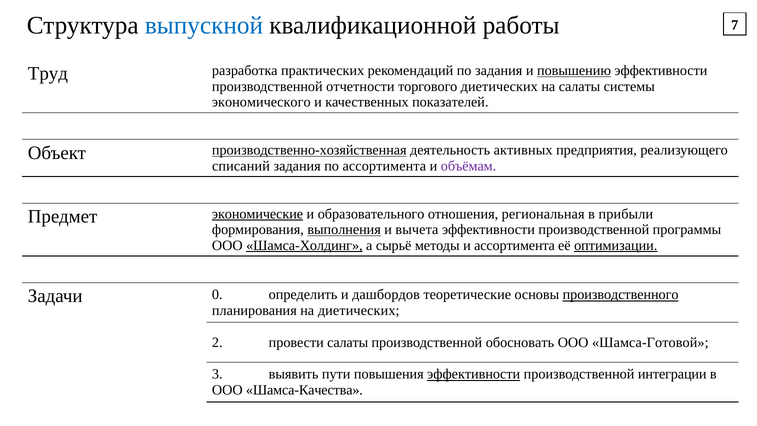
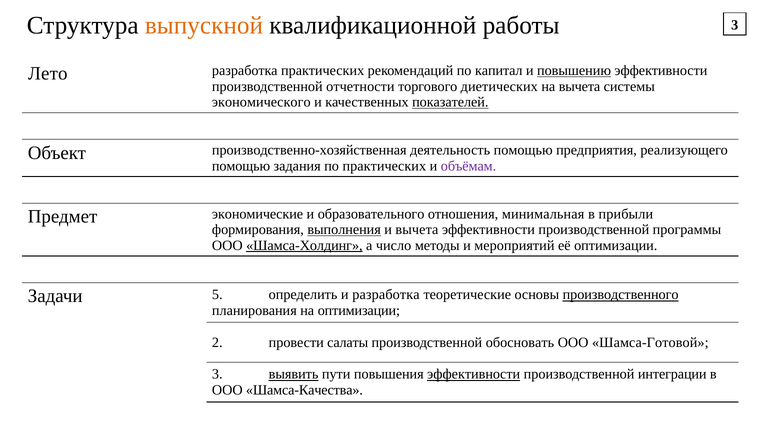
выпускной colour: blue -> orange
работы 7: 7 -> 3
Труд: Труд -> Лето
по задания: задания -> капитал
на салаты: салаты -> вычета
показателей underline: none -> present
производственно-хозяйственная underline: present -> none
деятельность активных: активных -> помощью
списаний at (241, 166): списаний -> помощью
по ассортимента: ассортимента -> практических
экономические underline: present -> none
региональная: региональная -> минимальная
сырьё: сырьё -> число
и ассортимента: ассортимента -> мероприятий
оптимизации at (616, 245) underline: present -> none
0: 0 -> 5
и дашбордов: дашбордов -> разработка
на диетических: диетических -> оптимизации
выявить underline: none -> present
